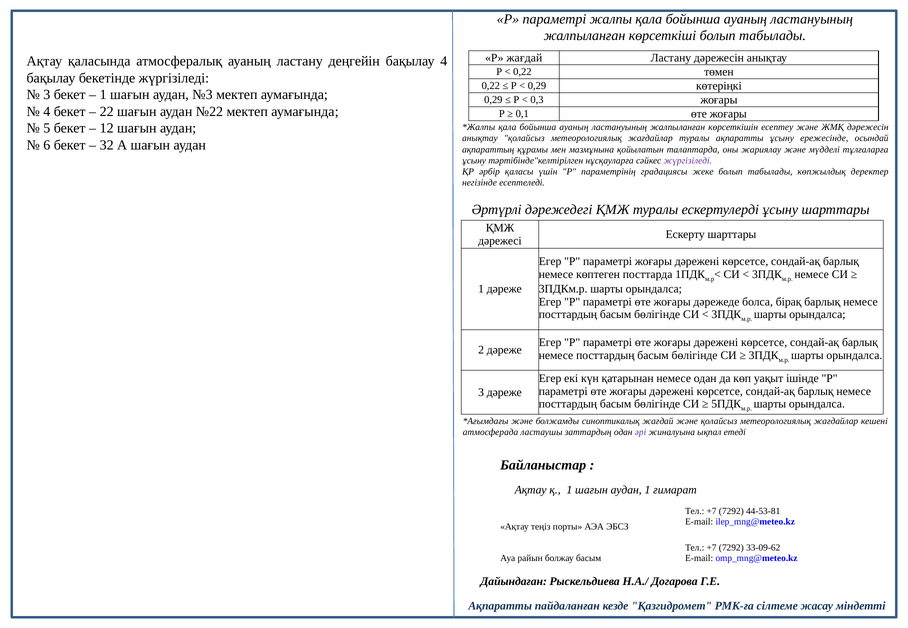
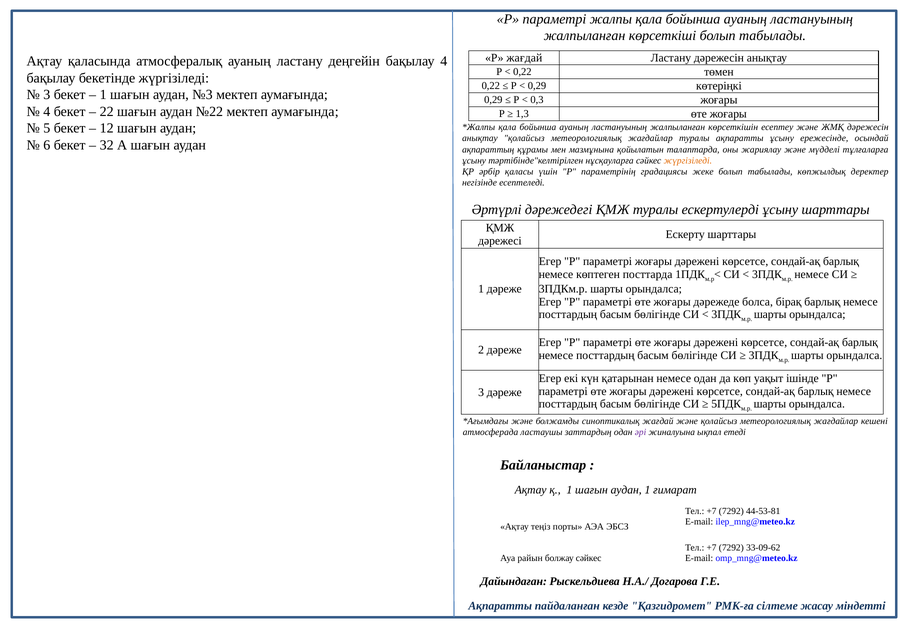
0,1: 0,1 -> 1,3
жүргізіледі at (688, 161) colour: purple -> orange
болжау басым: басым -> сәйкес
